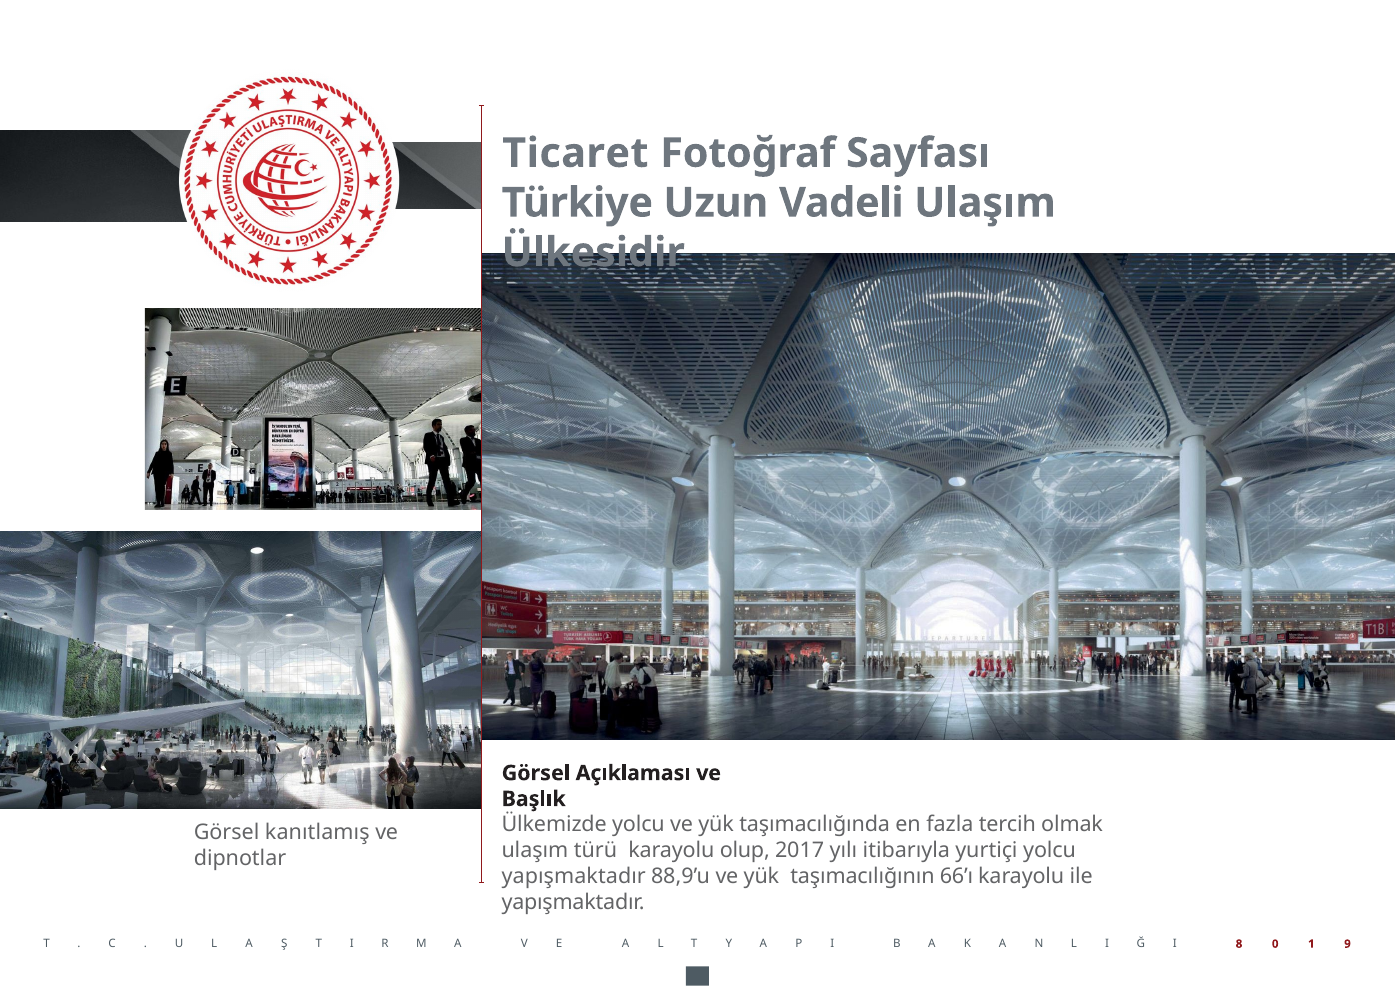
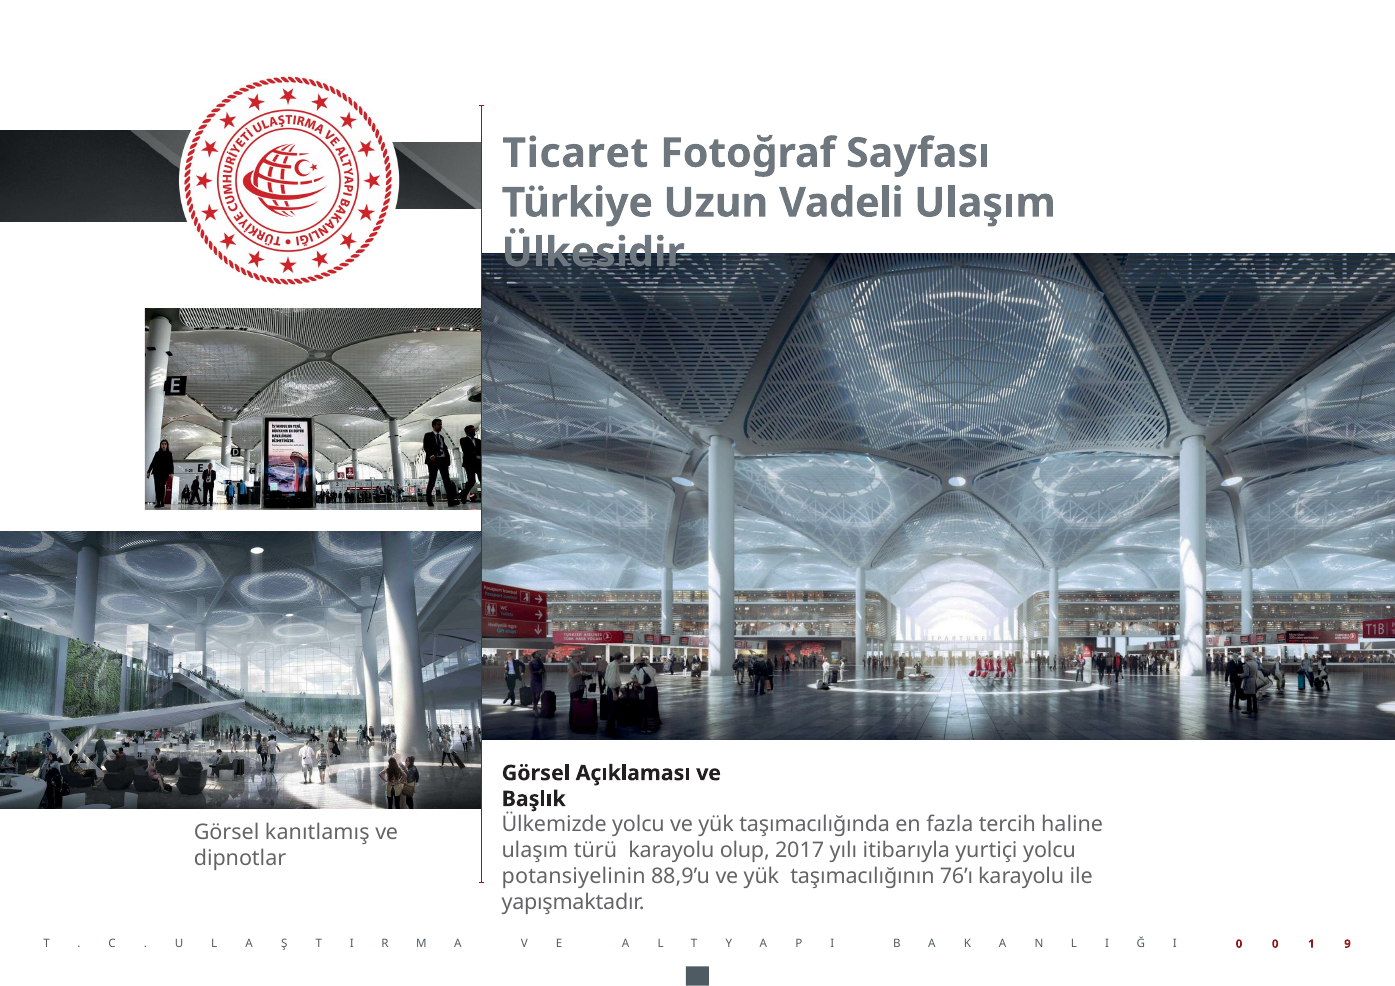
olmak: olmak -> haline
yapışmaktadır at (574, 877): yapışmaktadır -> potansiyelinin
66’ı: 66’ı -> 76’ı
I 8: 8 -> 0
